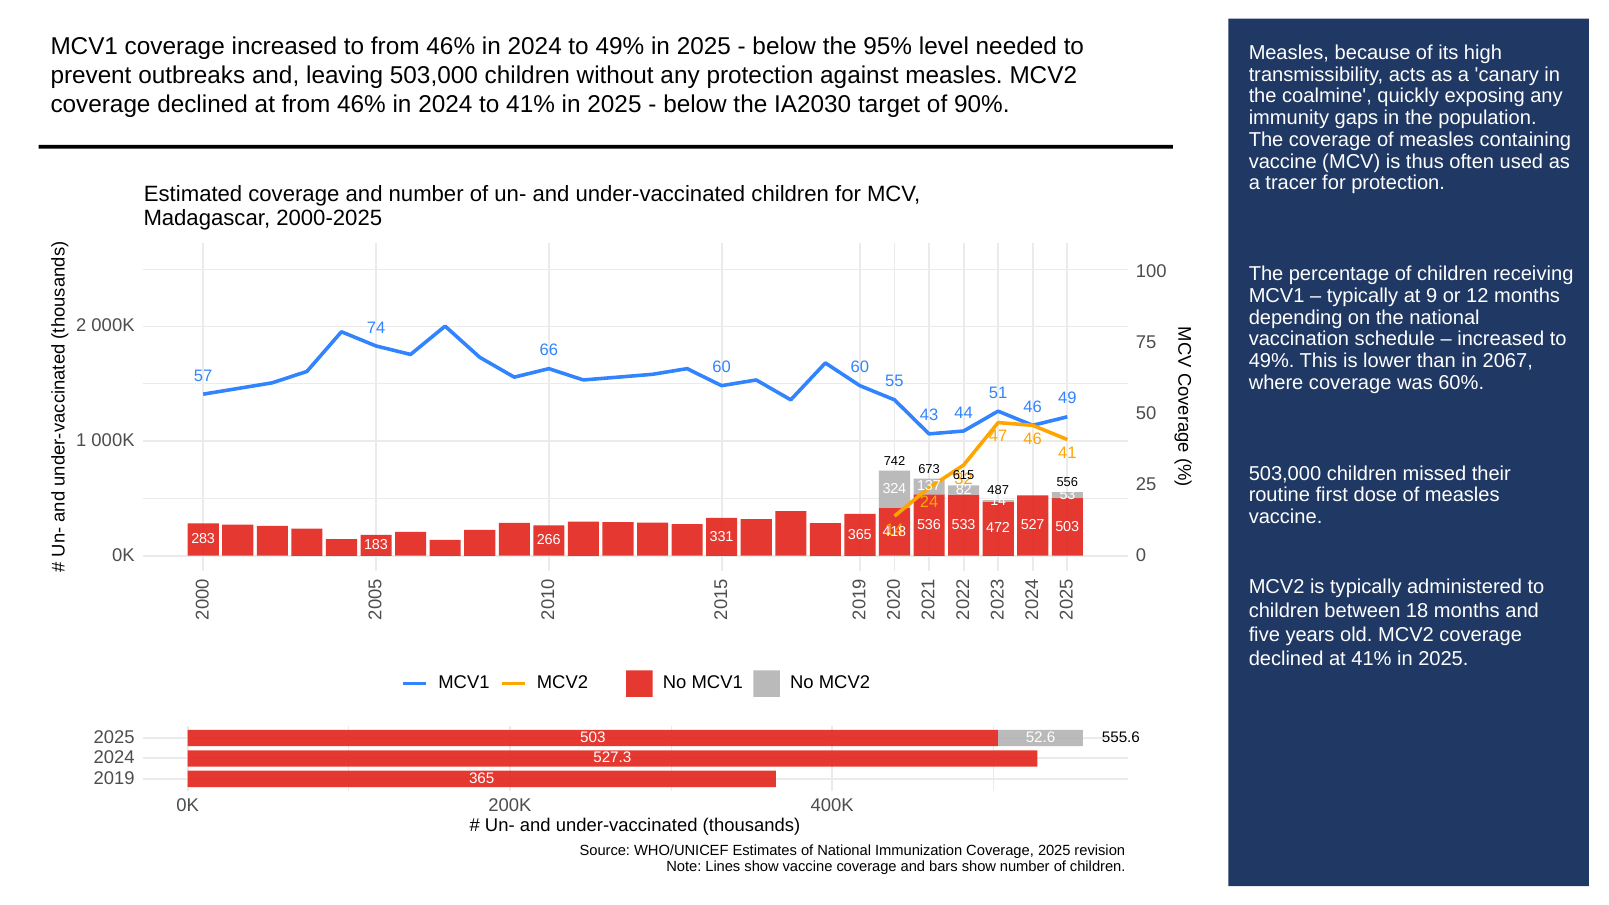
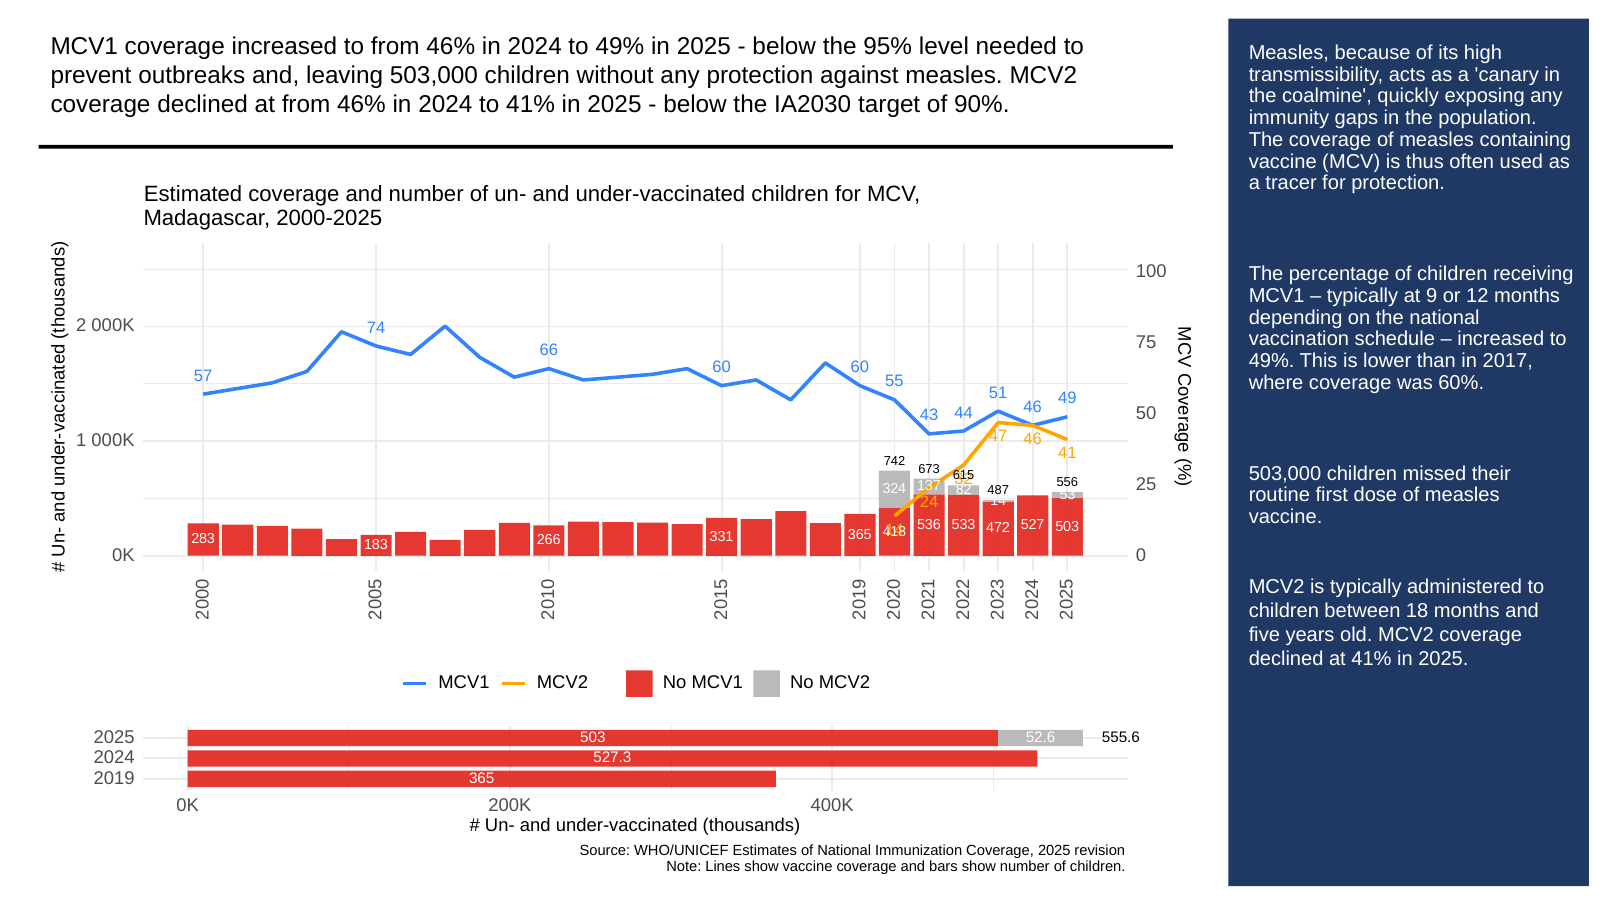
2067: 2067 -> 2017
